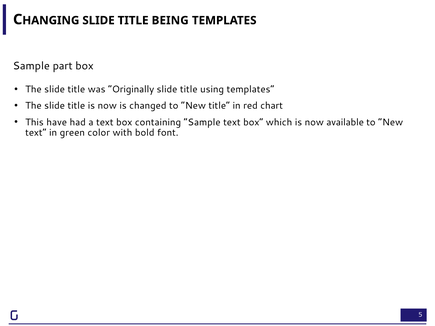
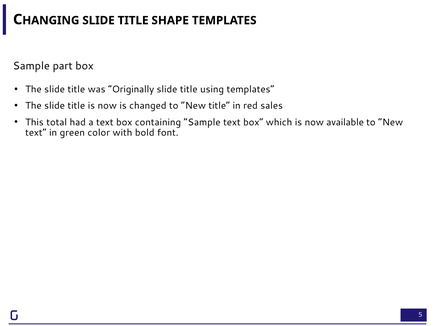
BEING: BEING -> SHAPE
chart: chart -> sales
have: have -> total
